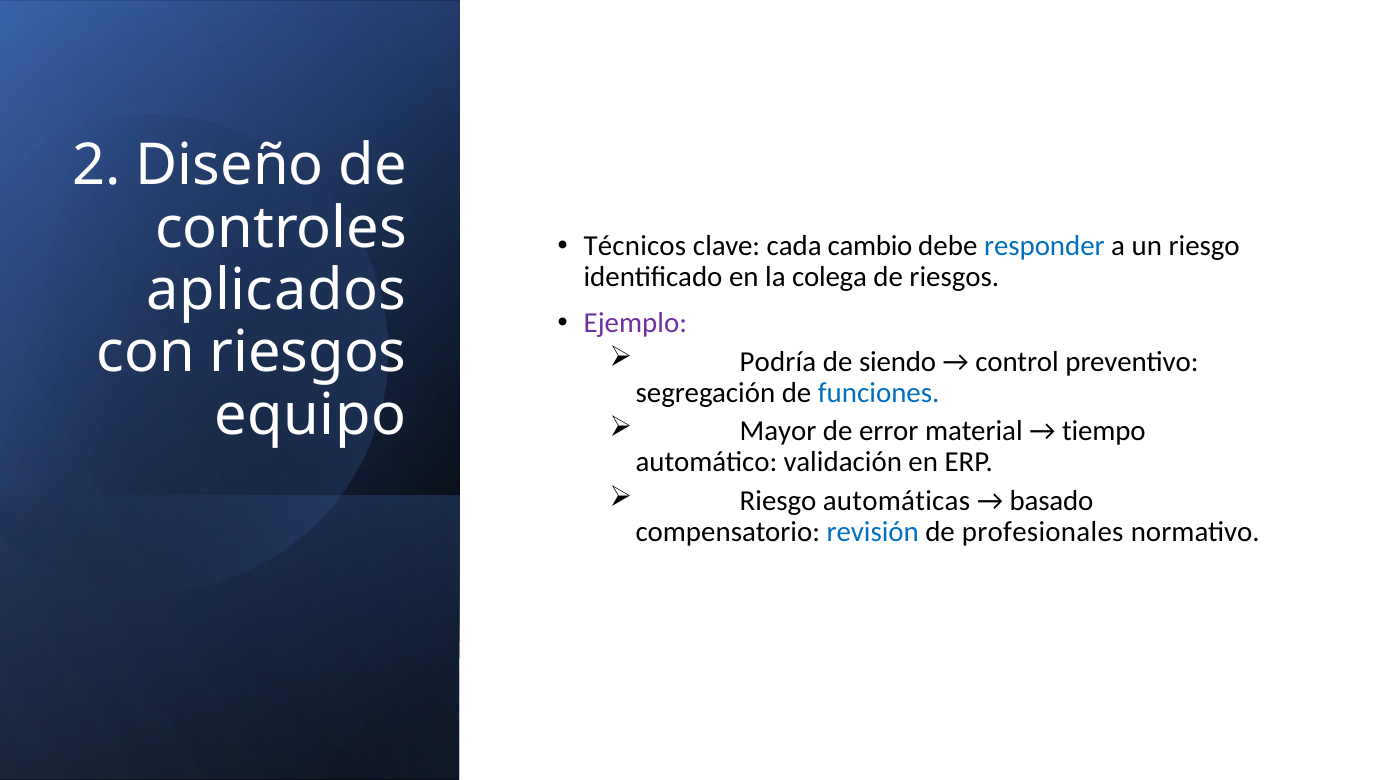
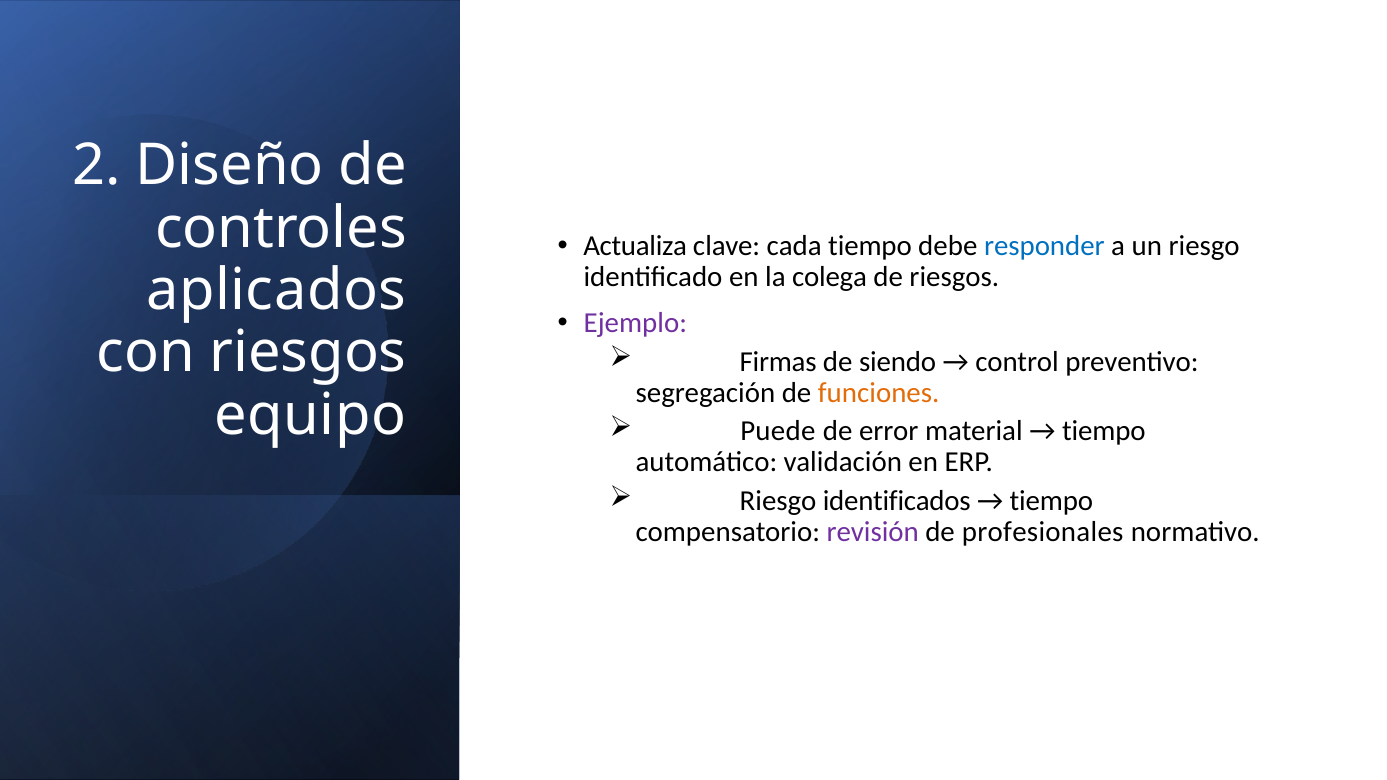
Técnicos: Técnicos -> Actualiza
cada cambio: cambio -> tiempo
Podría: Podría -> Firmas
funciones colour: blue -> orange
Mayor: Mayor -> Puede
automáticas: automáticas -> identificados
basado at (1051, 501): basado -> tiempo
revisión colour: blue -> purple
